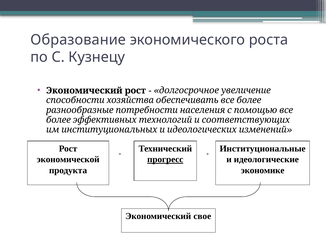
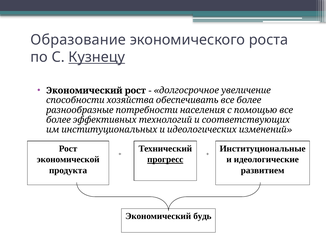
Кузнецу underline: none -> present
экономике: экономике -> развитием
свое: свое -> будь
